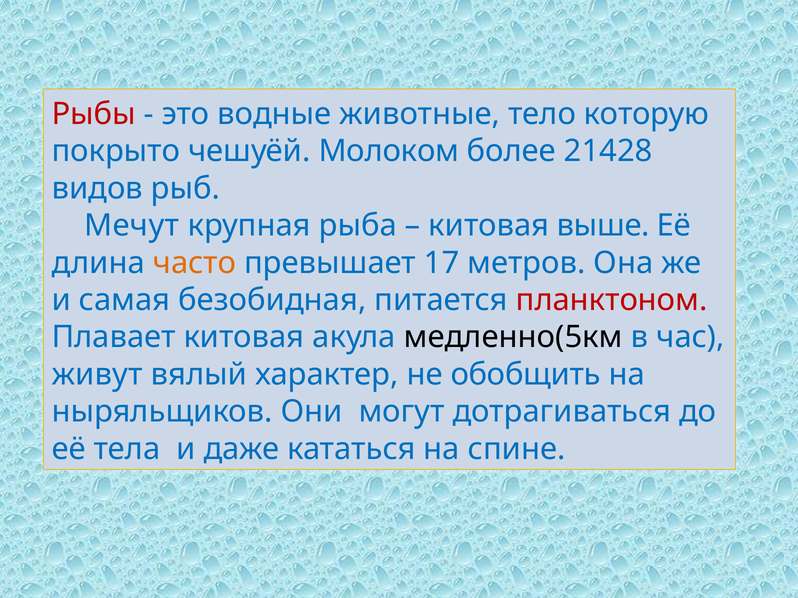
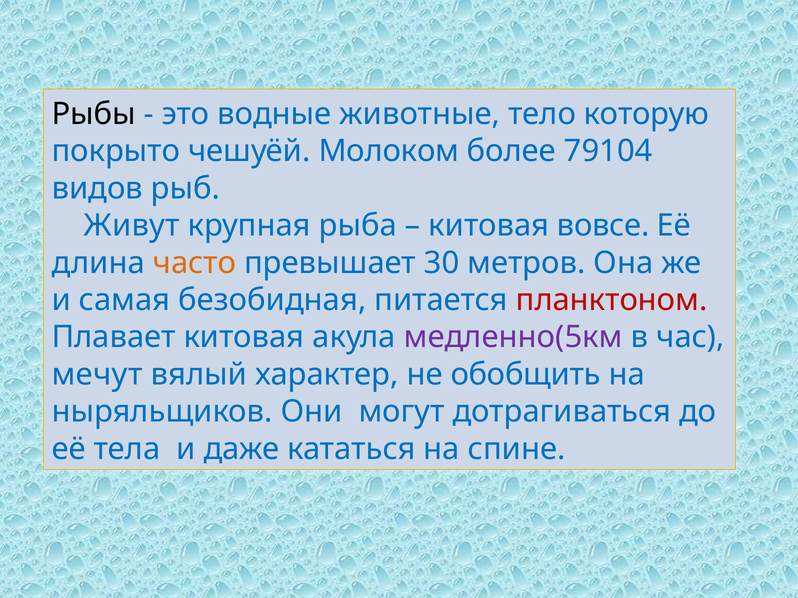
Рыбы colour: red -> black
21428: 21428 -> 79104
Мечут: Мечут -> Живут
выше: выше -> вовсе
17: 17 -> 30
медленно(5км colour: black -> purple
живут: живут -> мечут
